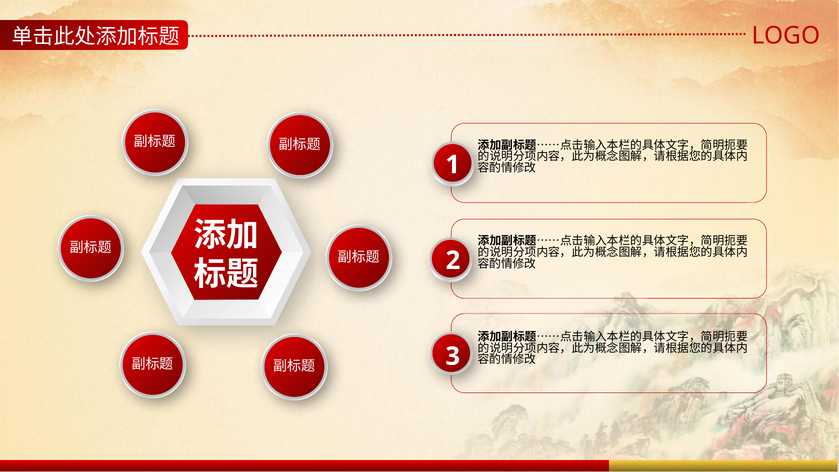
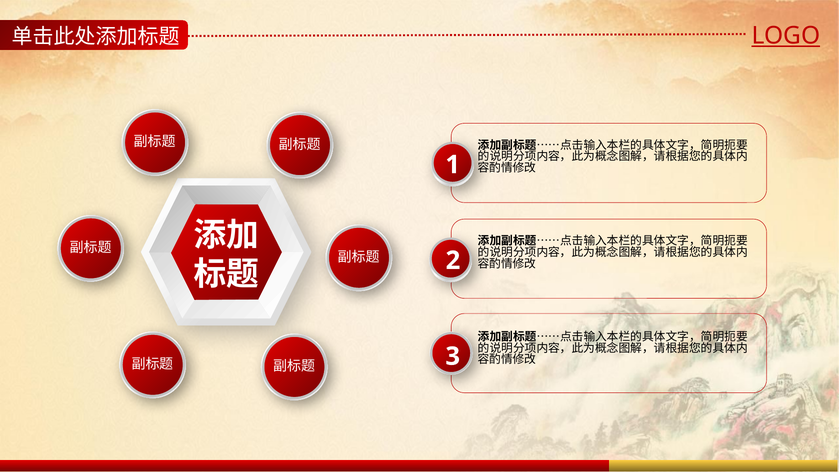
LOGO underline: none -> present
